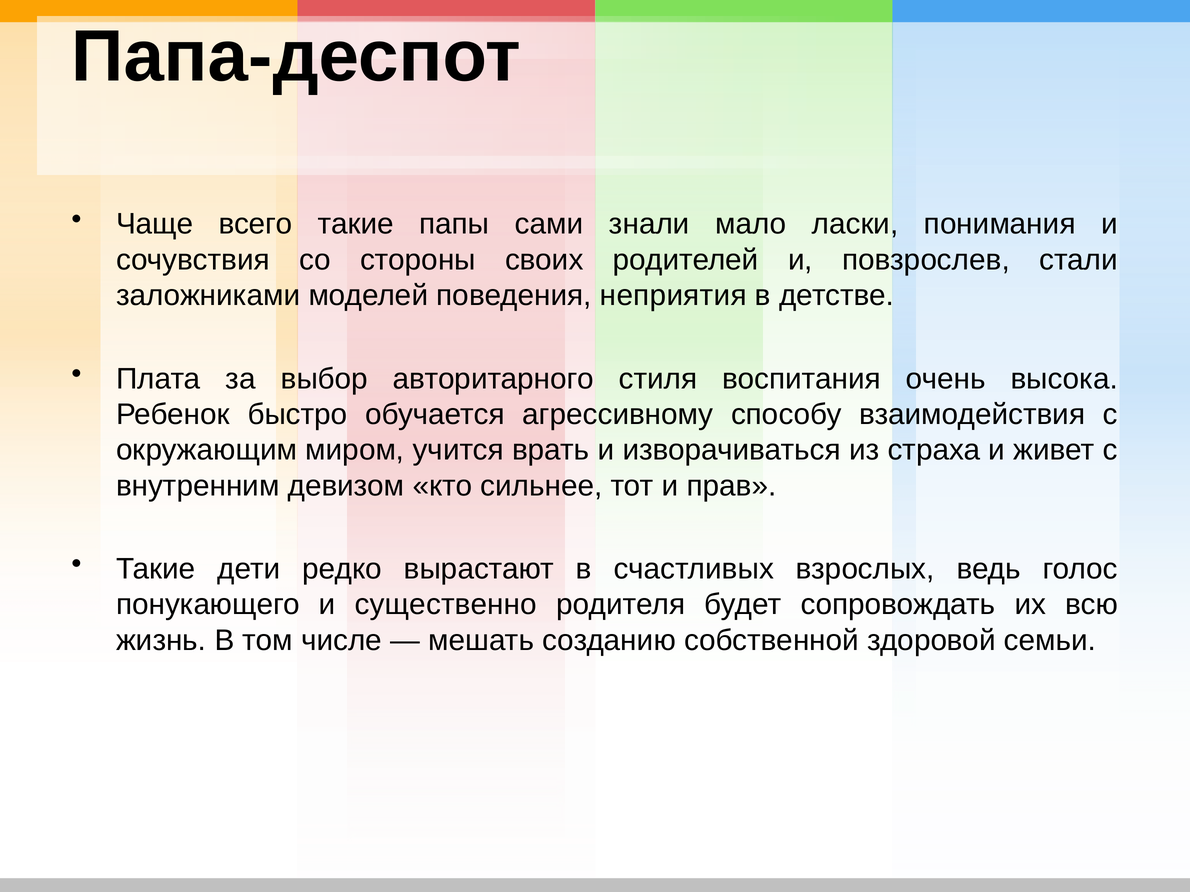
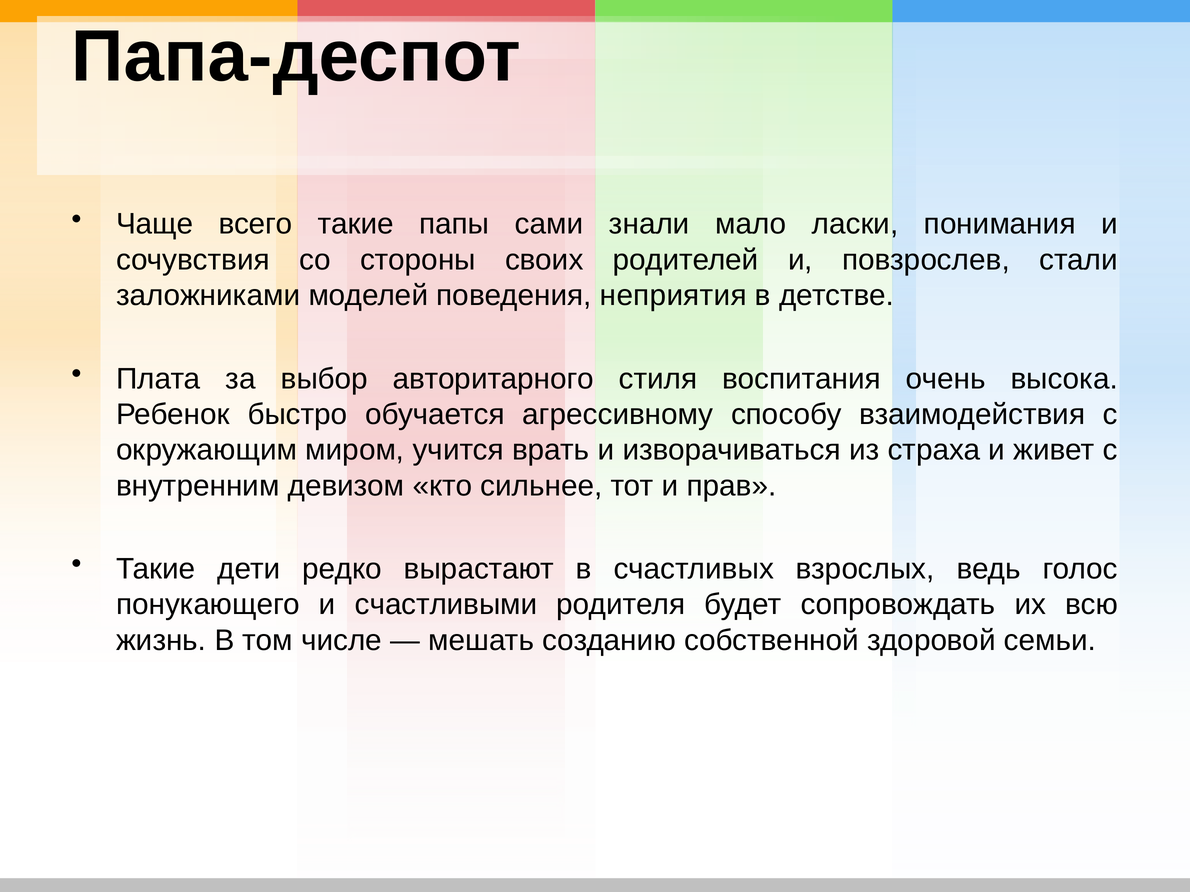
существенно: существенно -> счастливыми
